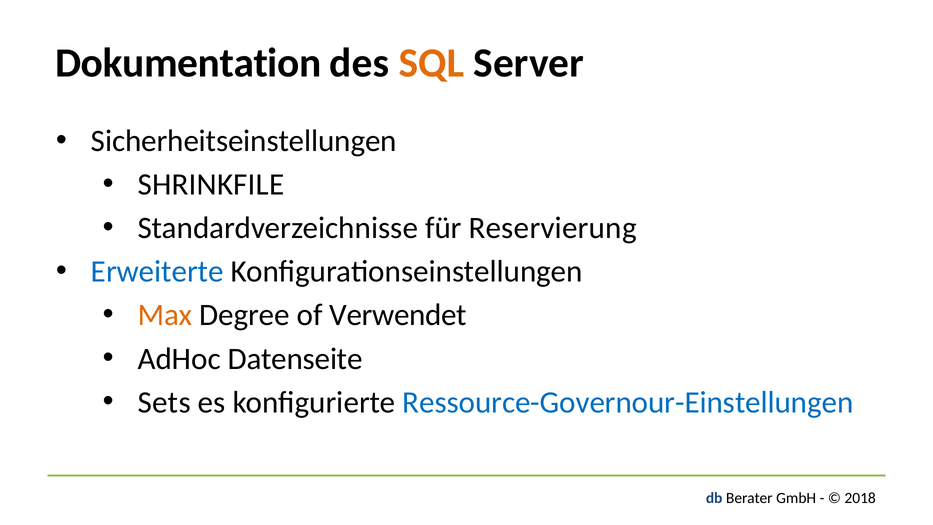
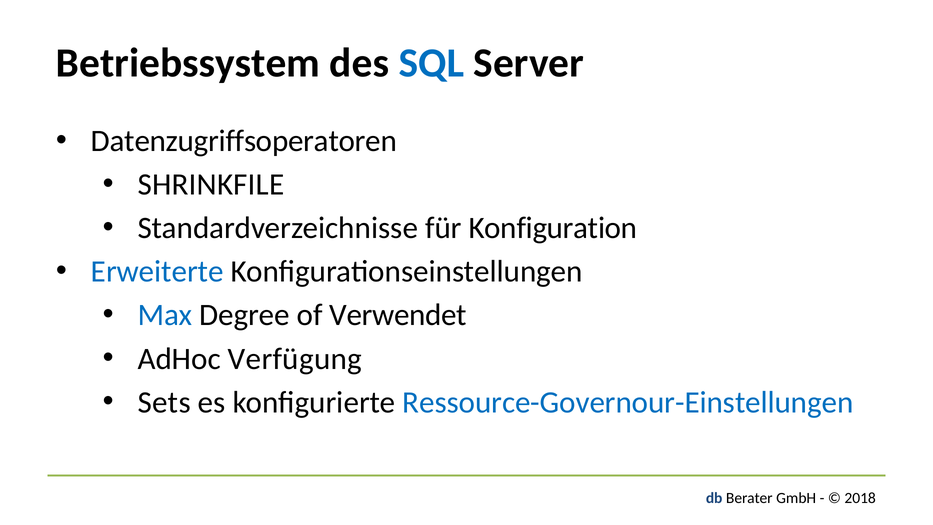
Dokumentation: Dokumentation -> Betriebssystem
SQL colour: orange -> blue
Sicherheitseinstellungen: Sicherheitseinstellungen -> Datenzugriffsoperatoren
Reservierung: Reservierung -> Konfiguration
Max colour: orange -> blue
Datenseite: Datenseite -> Verfügung
